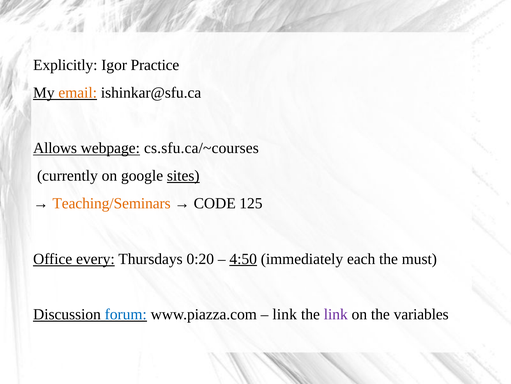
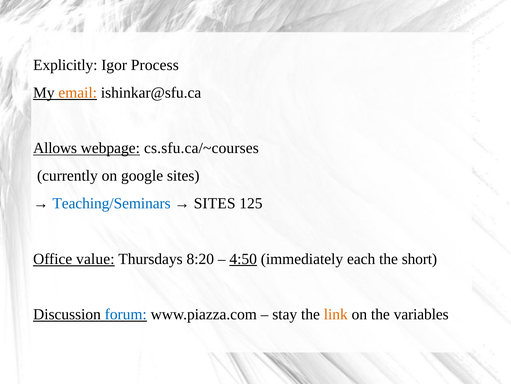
Practice: Practice -> Process
sites at (183, 175) underline: present -> none
Teaching/Seminars colour: orange -> blue
CODE at (215, 203): CODE -> SITES
every: every -> value
0:20: 0:20 -> 8:20
must: must -> short
link at (285, 314): link -> stay
link at (336, 314) colour: purple -> orange
